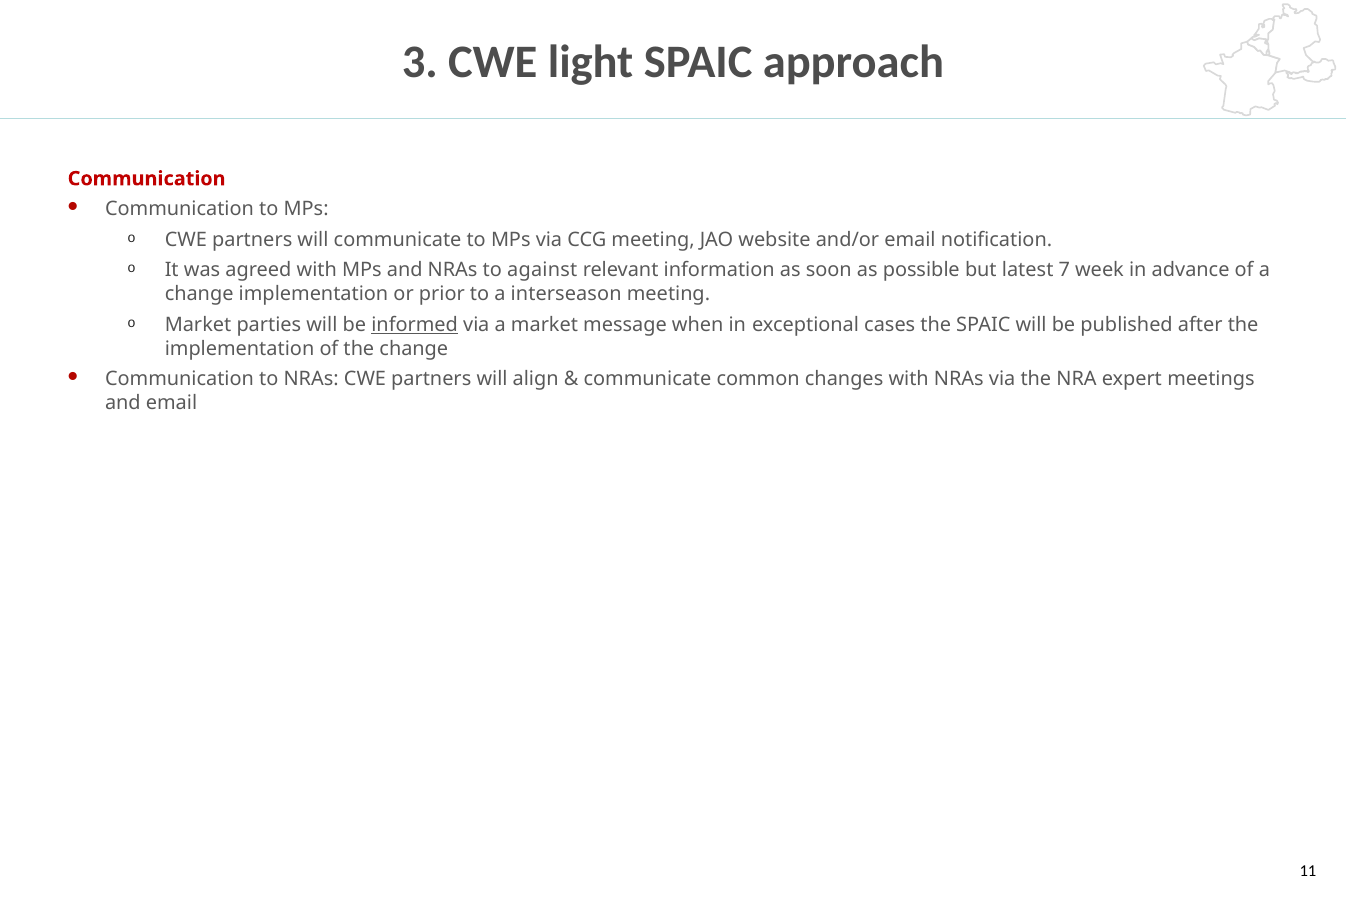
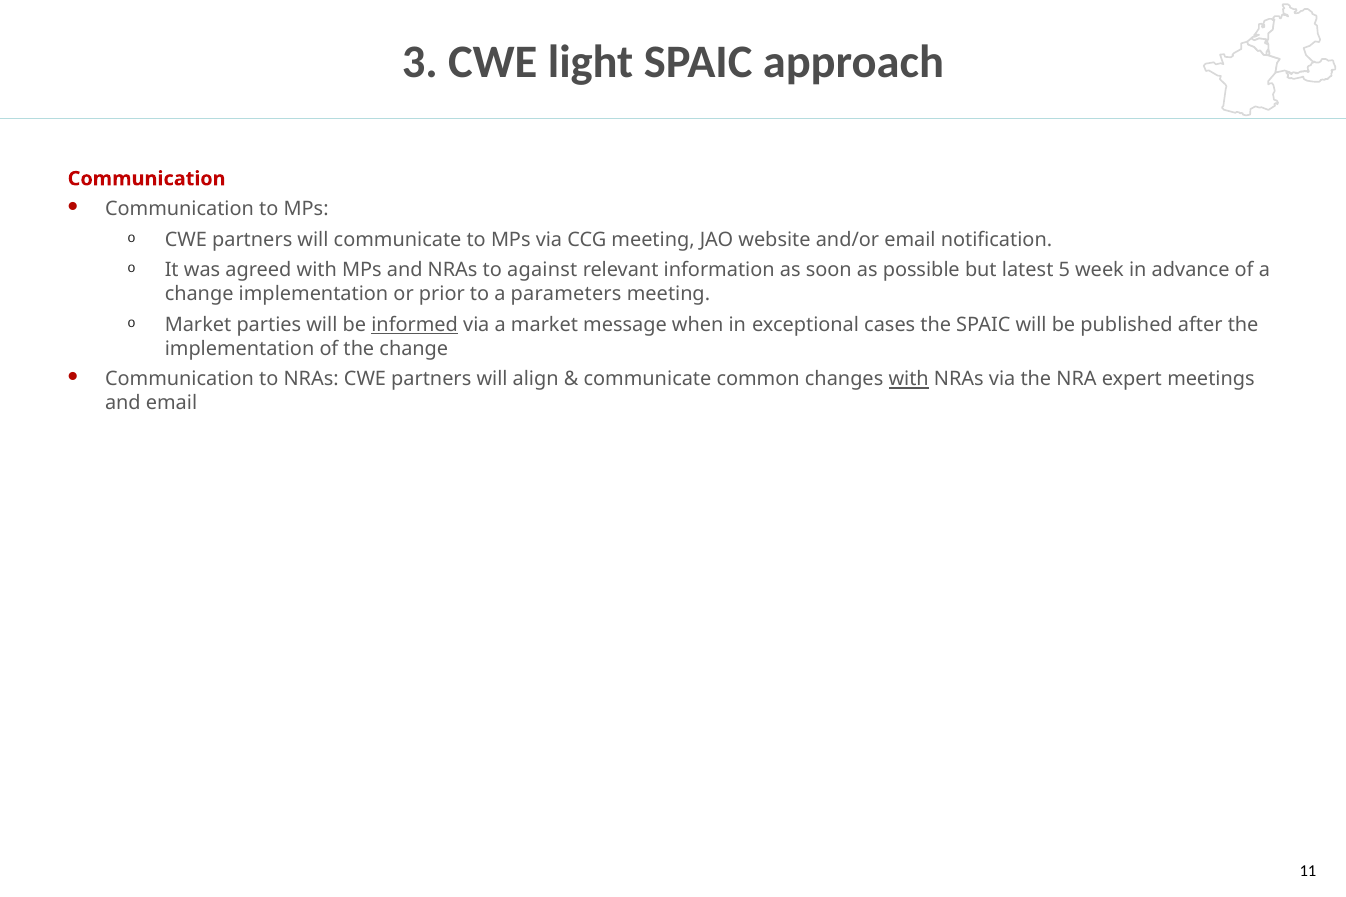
7: 7 -> 5
interseason: interseason -> parameters
with at (909, 379) underline: none -> present
